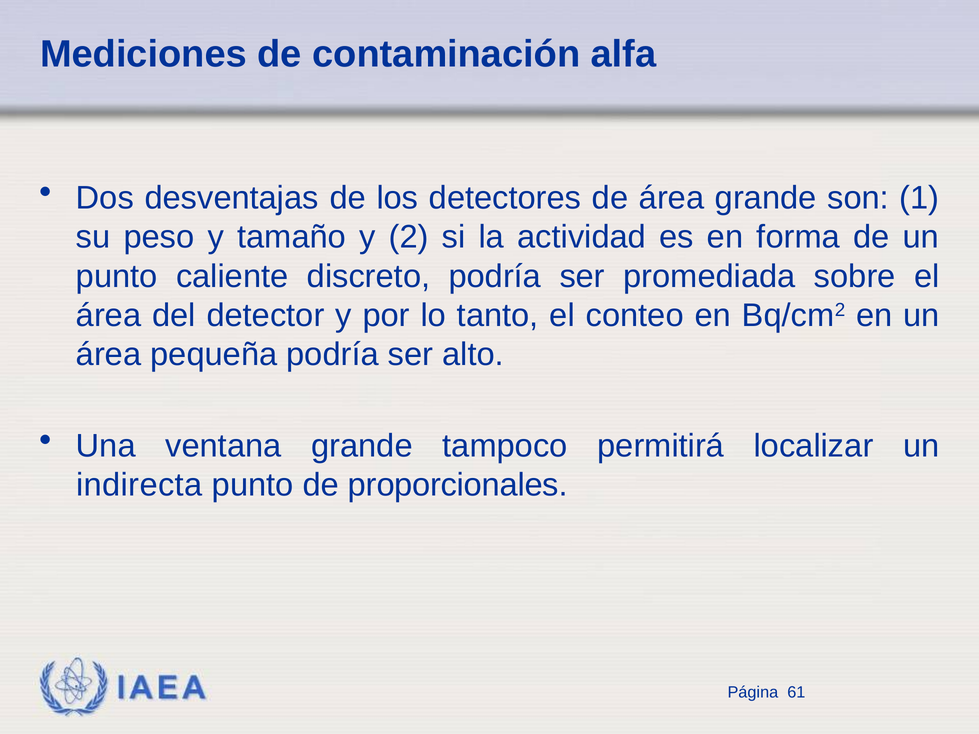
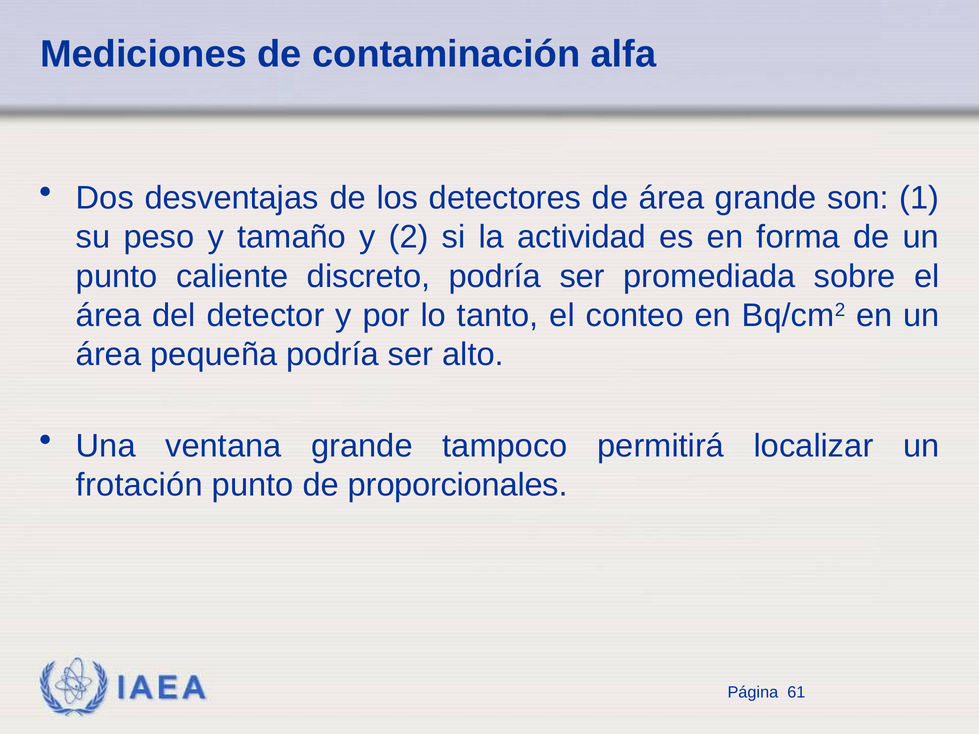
indirecta: indirecta -> frotación
